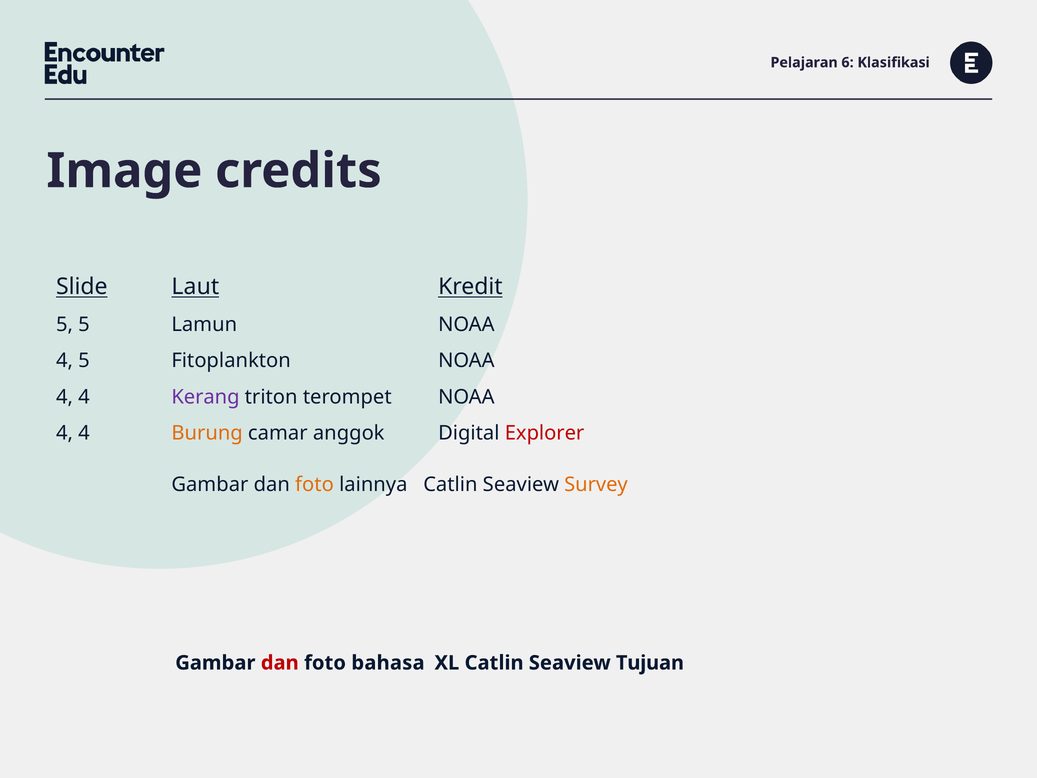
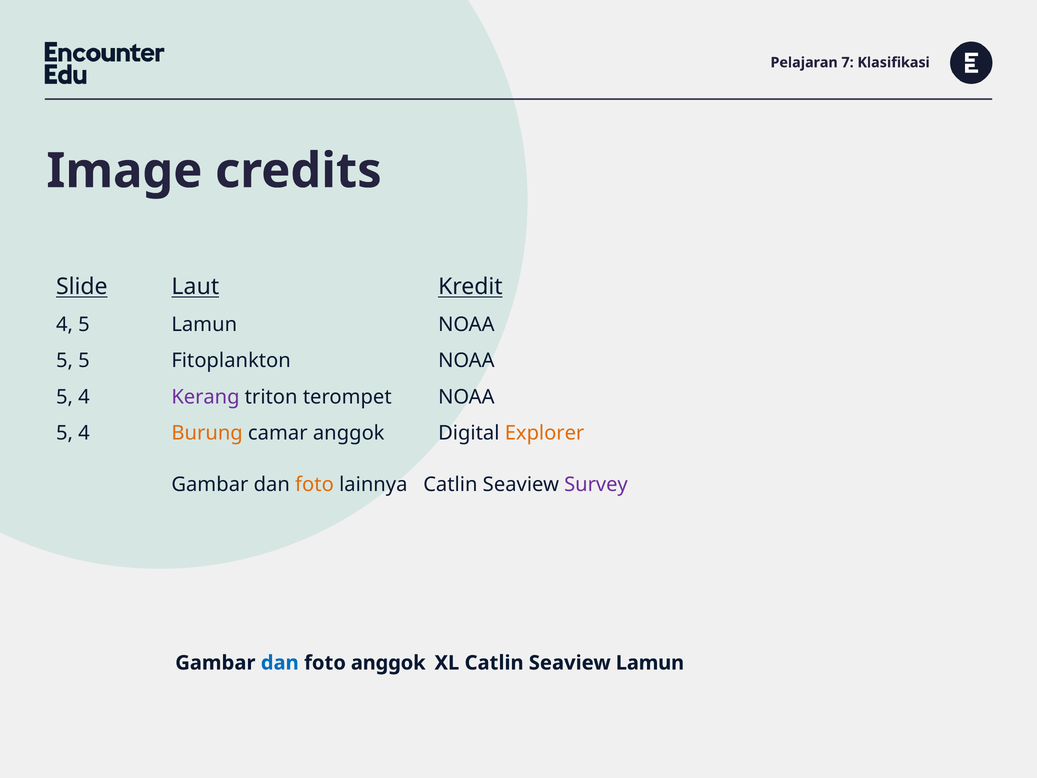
6: 6 -> 7
5 at (65, 324): 5 -> 4
4 at (65, 361): 4 -> 5
4 at (65, 397): 4 -> 5
4 at (65, 433): 4 -> 5
Explorer colour: red -> orange
Survey colour: orange -> purple
dan at (280, 663) colour: red -> blue
foto bahasa: bahasa -> anggok
Seaview Tujuan: Tujuan -> Lamun
